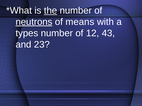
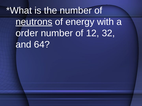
the underline: present -> none
means: means -> energy
types: types -> order
43: 43 -> 32
23: 23 -> 64
